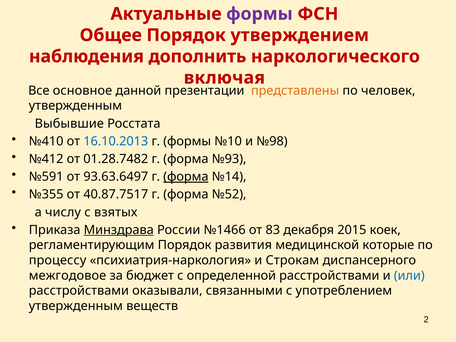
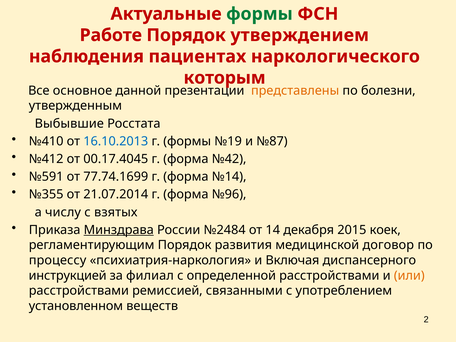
формы at (259, 14) colour: purple -> green
Общее: Общее -> Работе
дополнить: дополнить -> пациентах
включая: включая -> которым
человек: человек -> болезни
№10: №10 -> №19
№98: №98 -> №87
01.28.7482: 01.28.7482 -> 00.17.4045
№93: №93 -> №42
93.63.6497: 93.63.6497 -> 77.74.1699
форма at (186, 177) underline: present -> none
40.87.7517: 40.87.7517 -> 21.07.2014
№52: №52 -> №96
№1466: №1466 -> №2484
83: 83 -> 14
которые: которые -> договор
Строкам: Строкам -> Включая
межгодовое: межгодовое -> инструкцией
бюджет: бюджет -> филиал
или colour: blue -> orange
оказывали: оказывали -> ремиссией
утвержденным at (76, 306): утвержденным -> установленном
